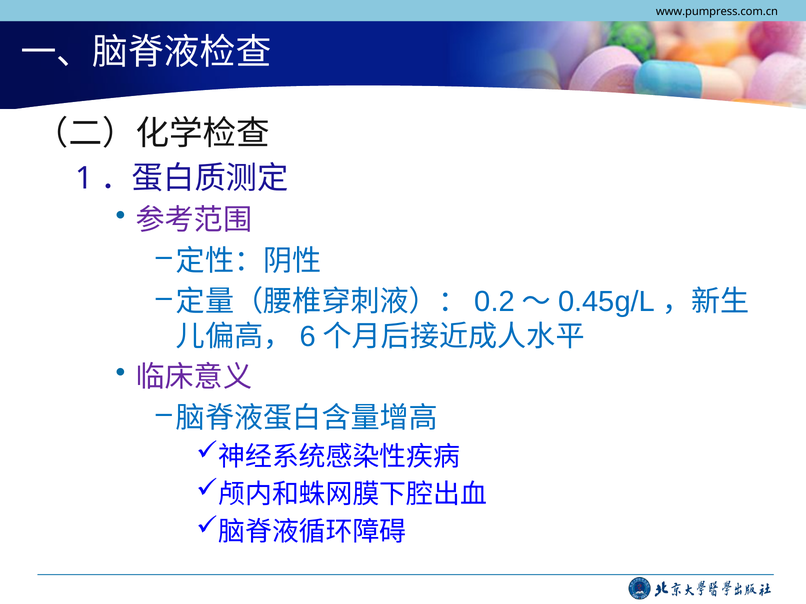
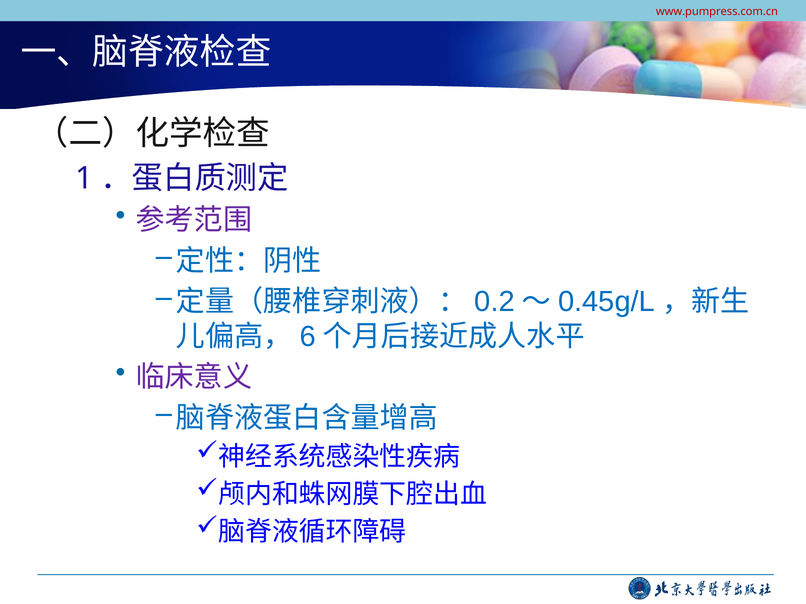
www.pumpress.com.cn colour: black -> red
